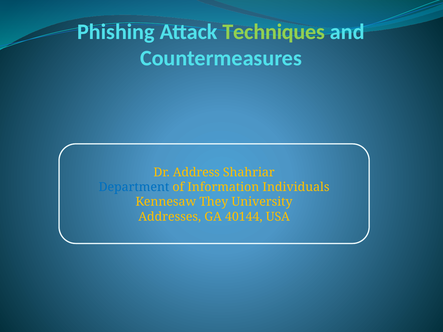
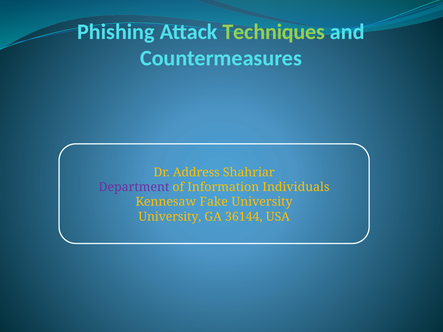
Department colour: blue -> purple
They: They -> Fake
Addresses at (170, 217): Addresses -> University
40144: 40144 -> 36144
